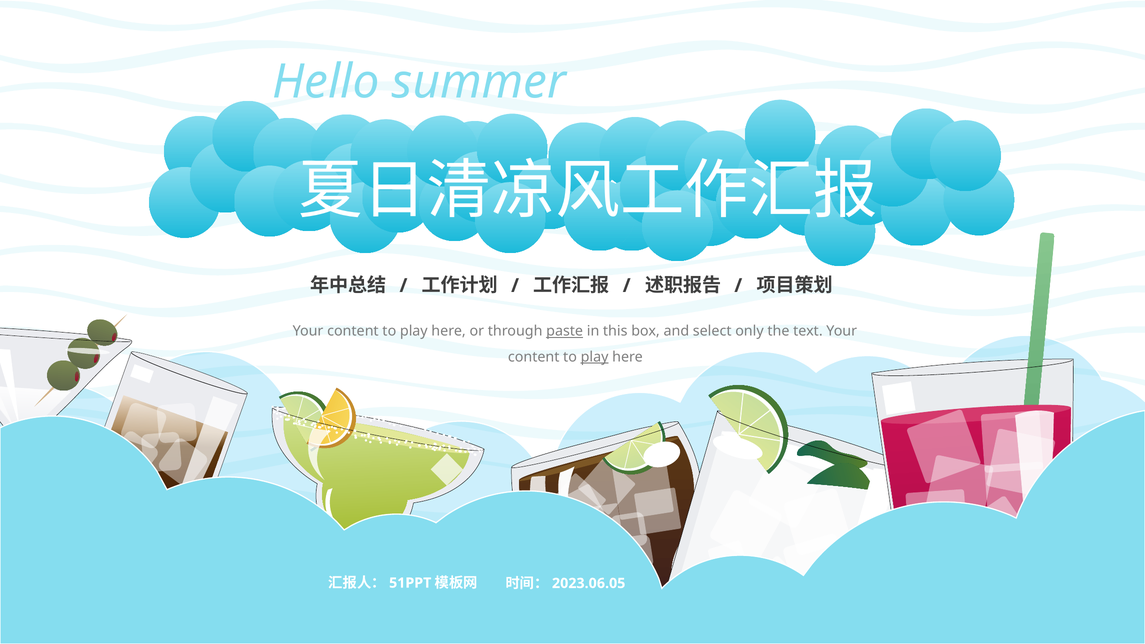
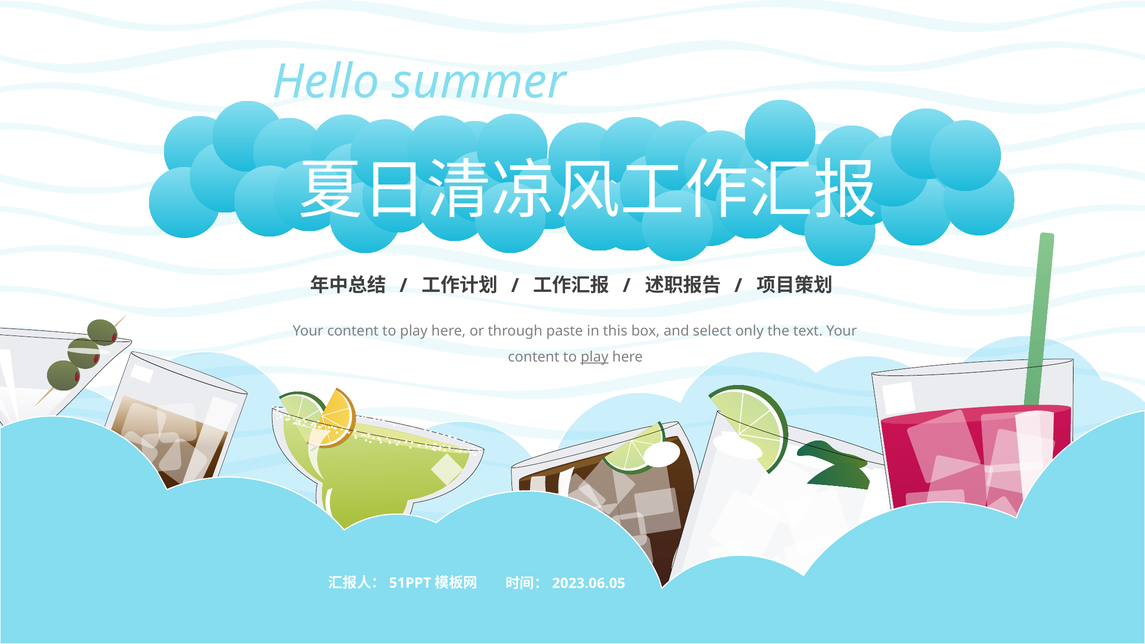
paste underline: present -> none
